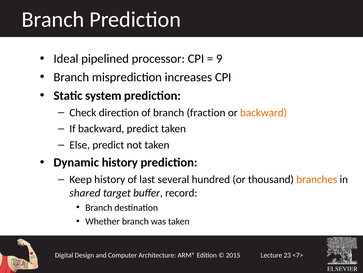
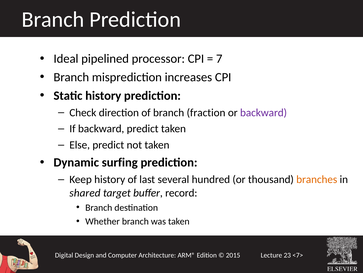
9: 9 -> 7
Static system: system -> history
backward at (264, 112) colour: orange -> purple
Dynamic history: history -> surfing
